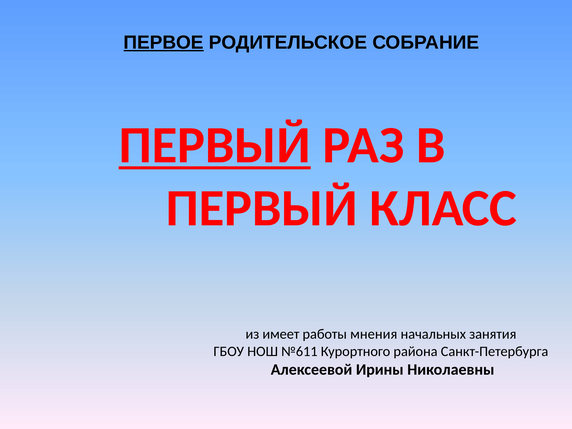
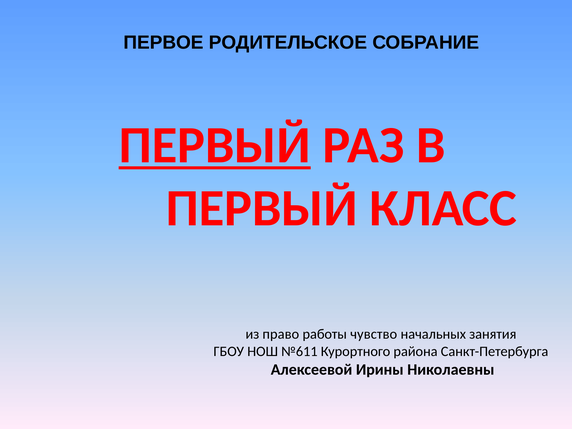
ПЕРВОЕ underline: present -> none
имеет: имеет -> право
мнения: мнения -> чувство
